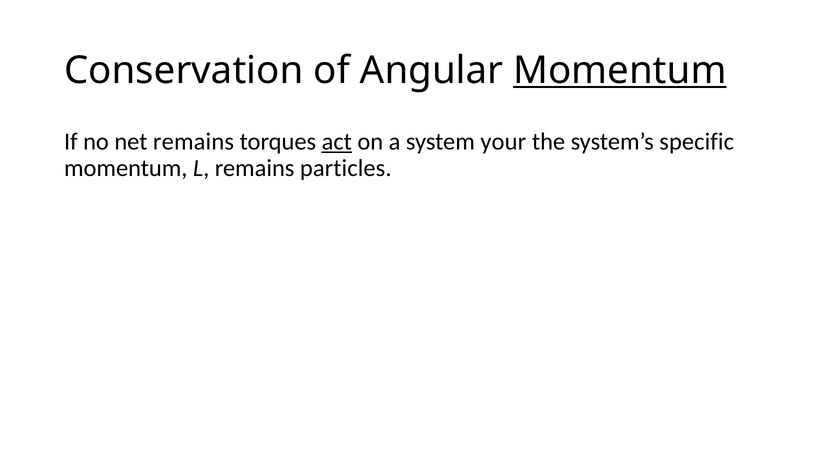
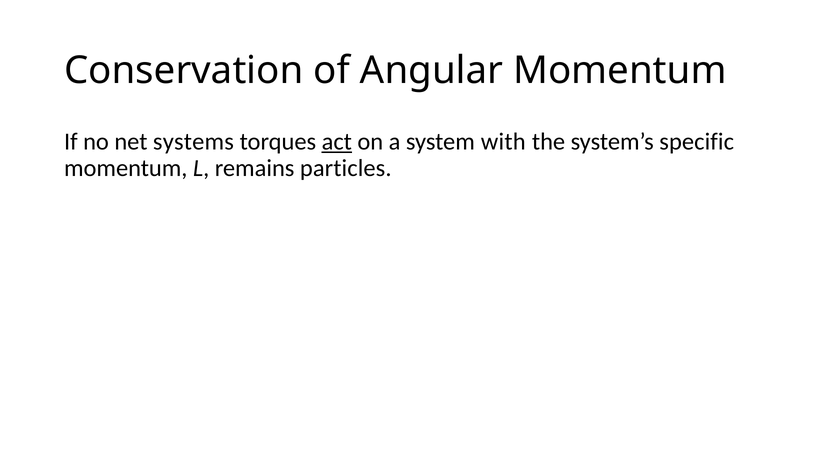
Momentum at (620, 71) underline: present -> none
net remains: remains -> systems
your: your -> with
